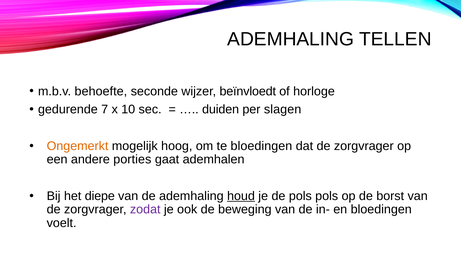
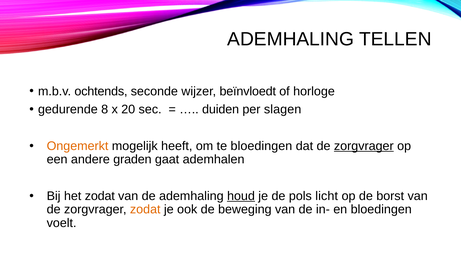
behoefte: behoefte -> ochtends
7: 7 -> 8
10: 10 -> 20
hoog: hoog -> heeft
zorgvrager at (364, 146) underline: none -> present
porties: porties -> graden
het diepe: diepe -> zodat
pols pols: pols -> licht
zodat at (145, 210) colour: purple -> orange
